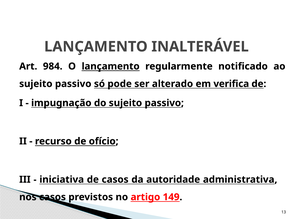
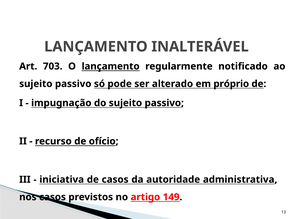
984: 984 -> 703
verifica: verifica -> próprio
